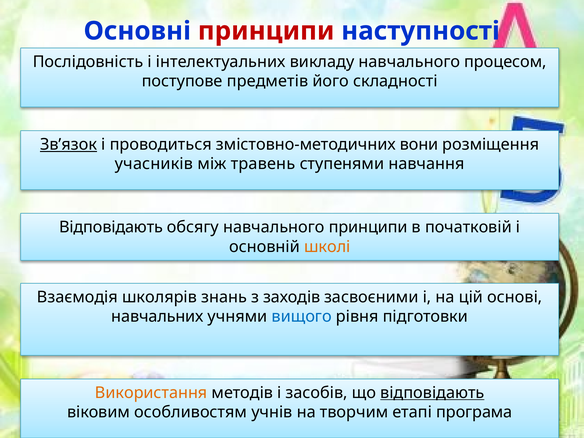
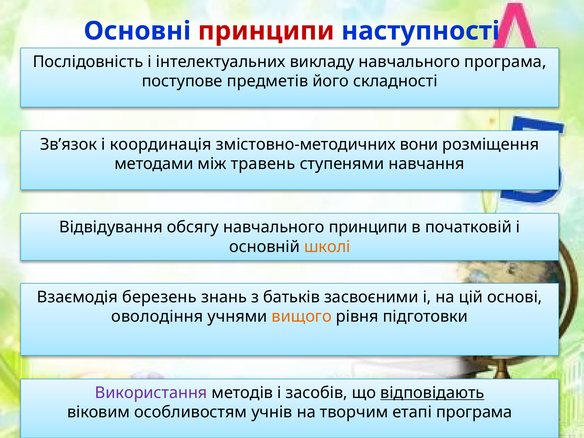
навчального процесом: процесом -> програма
Зв’язок underline: present -> none
проводиться: проводиться -> координація
учасників: учасників -> методами
Відповідають at (111, 227): Відповідають -> Відвідування
школярів: школярів -> березень
заходів: заходів -> батьків
навчальних: навчальних -> оволодіння
вищого colour: blue -> orange
Використання colour: orange -> purple
